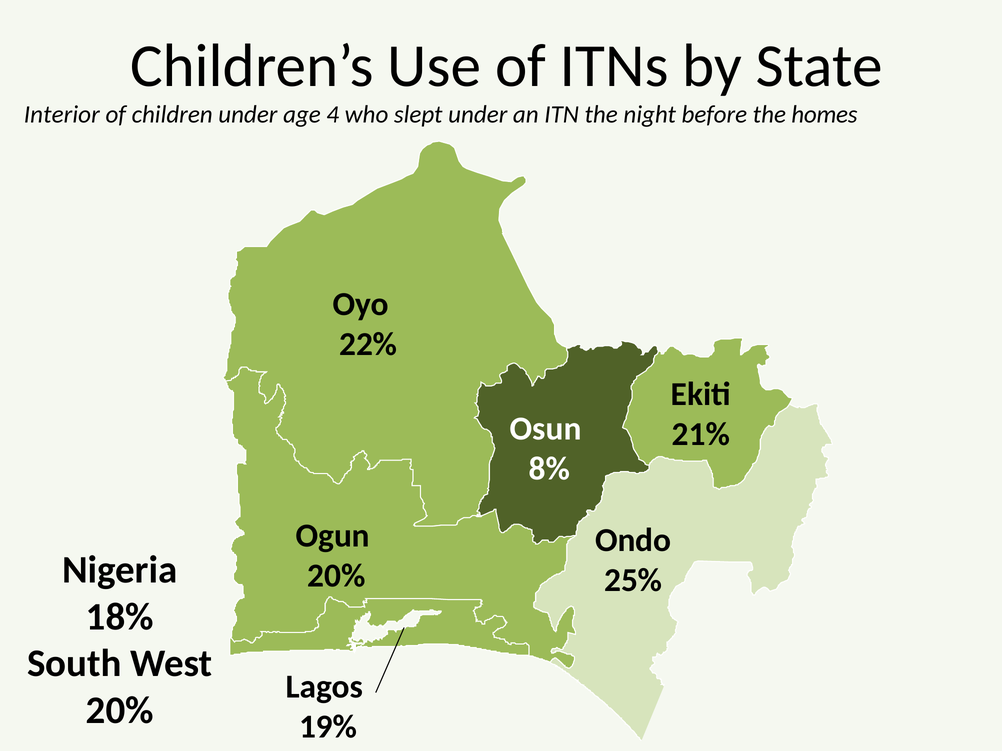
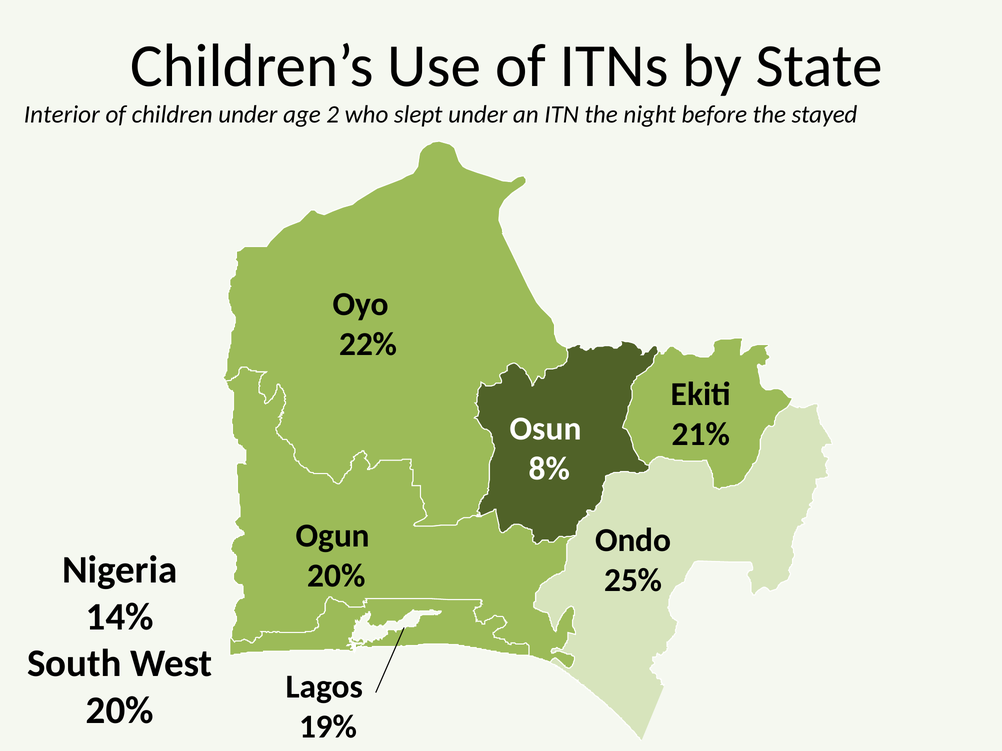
4: 4 -> 2
homes: homes -> stayed
18%: 18% -> 14%
